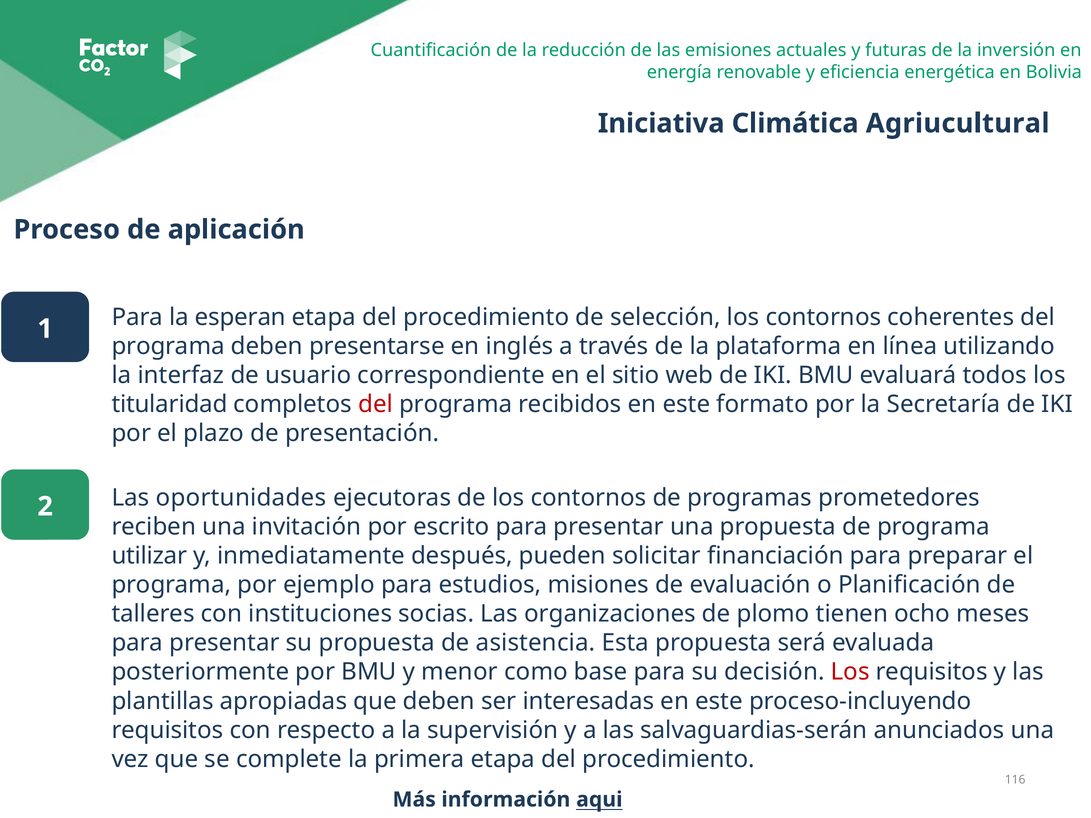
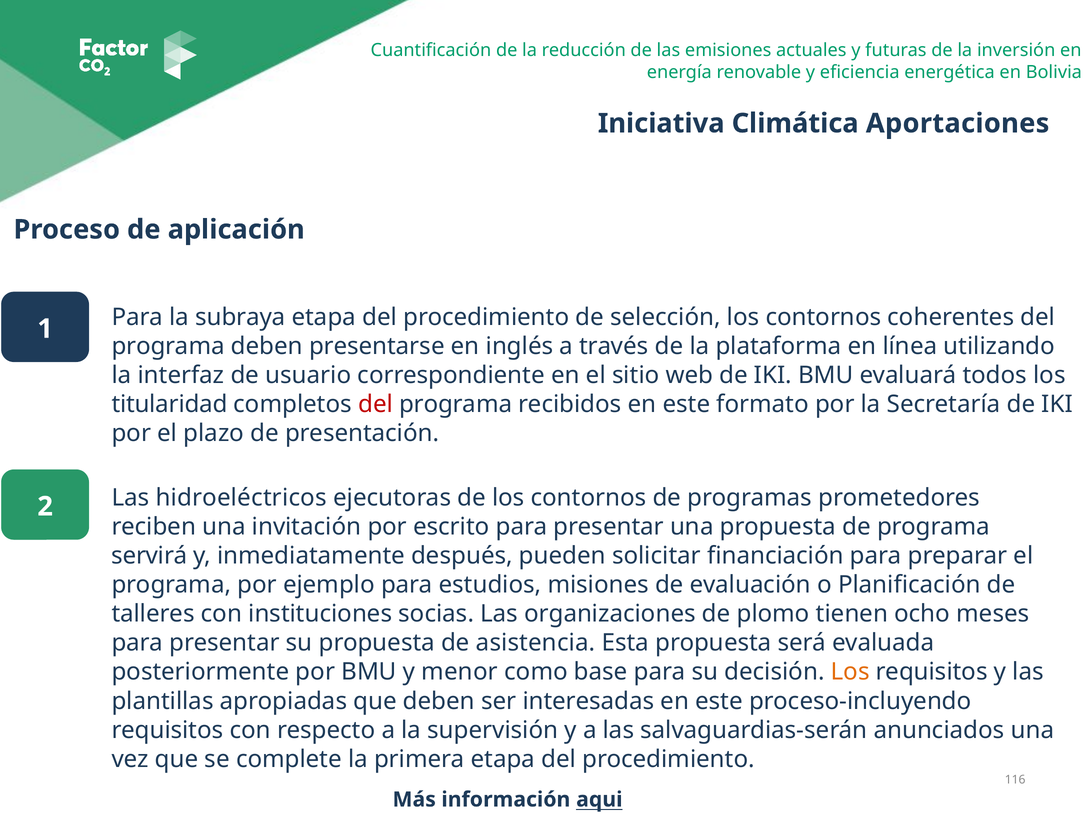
Agriucultural: Agriucultural -> Aportaciones
esperan: esperan -> subraya
oportunidades: oportunidades -> hidroeléctricos
utilizar: utilizar -> servirá
Los at (850, 672) colour: red -> orange
